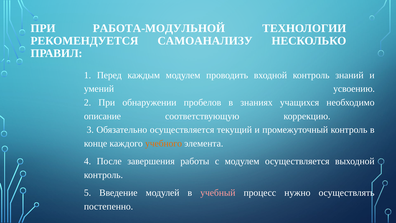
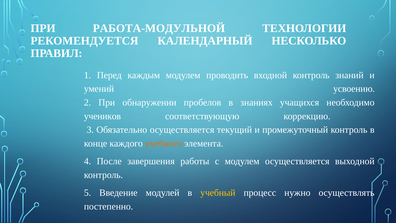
САМОАНАЛИЗУ: САМОАНАЛИЗУ -> КАЛЕНДАРНЫЙ
описание: описание -> учеников
учебный colour: pink -> yellow
